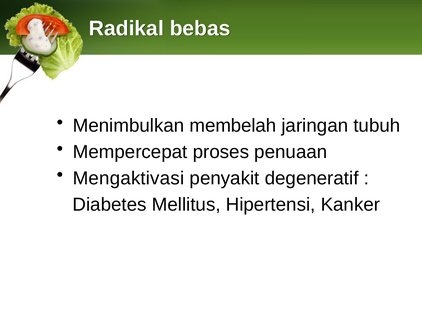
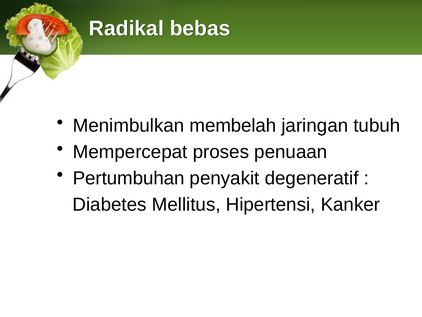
Mengaktivasi: Mengaktivasi -> Pertumbuhan
